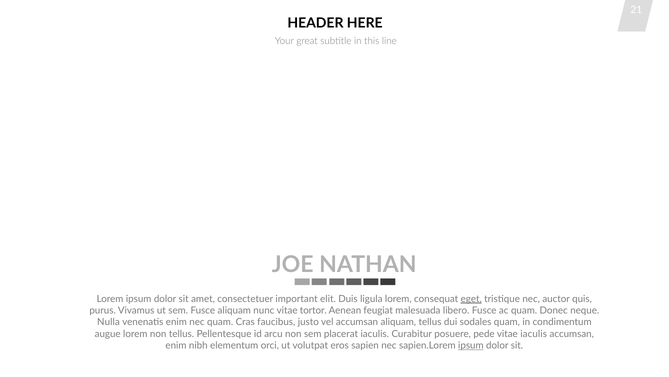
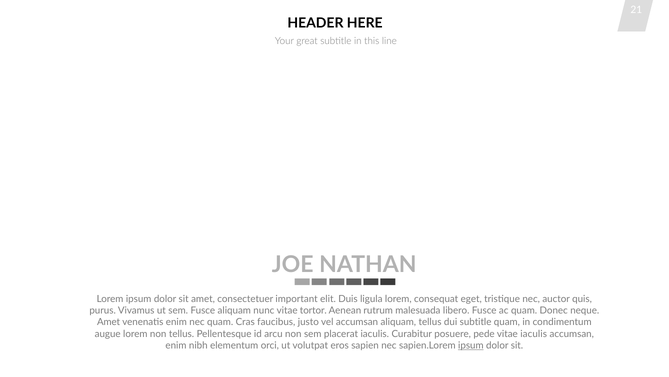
eget underline: present -> none
feugiat: feugiat -> rutrum
Nulla at (108, 322): Nulla -> Amet
dui sodales: sodales -> subtitle
